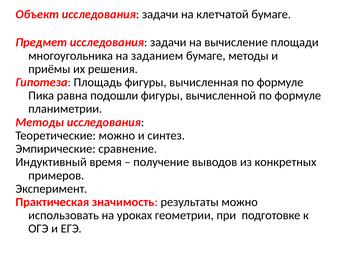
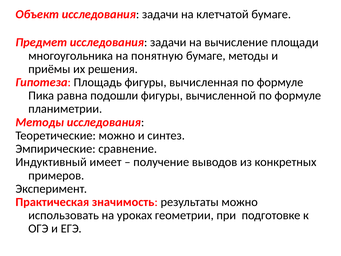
заданием: заданием -> понятную
время: время -> имеет
